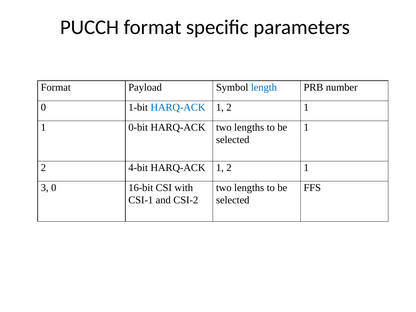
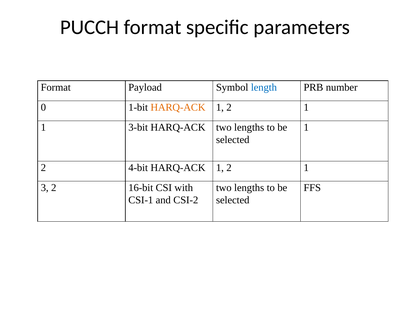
HARQ-ACK at (178, 107) colour: blue -> orange
0-bit: 0-bit -> 3-bit
3 0: 0 -> 2
